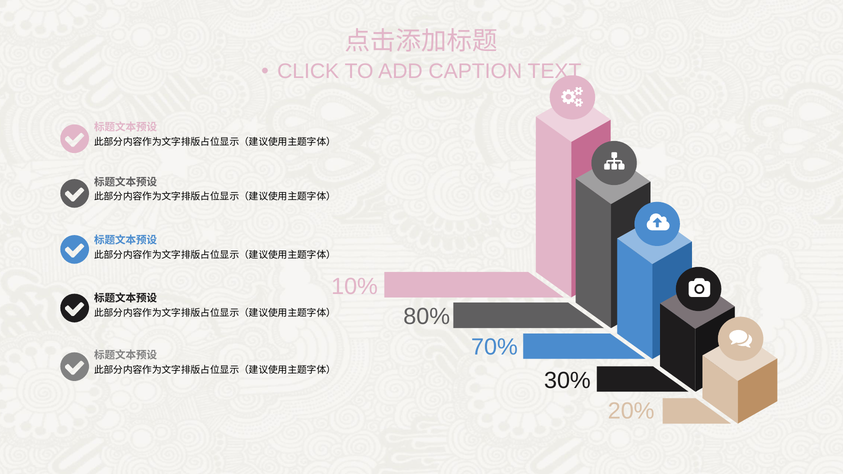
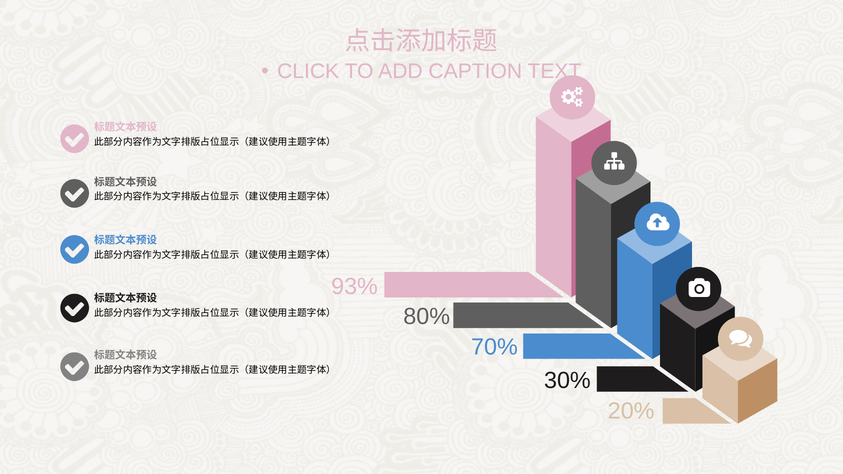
10%: 10% -> 93%
